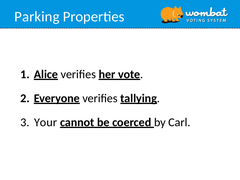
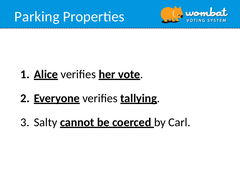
Your: Your -> Salty
